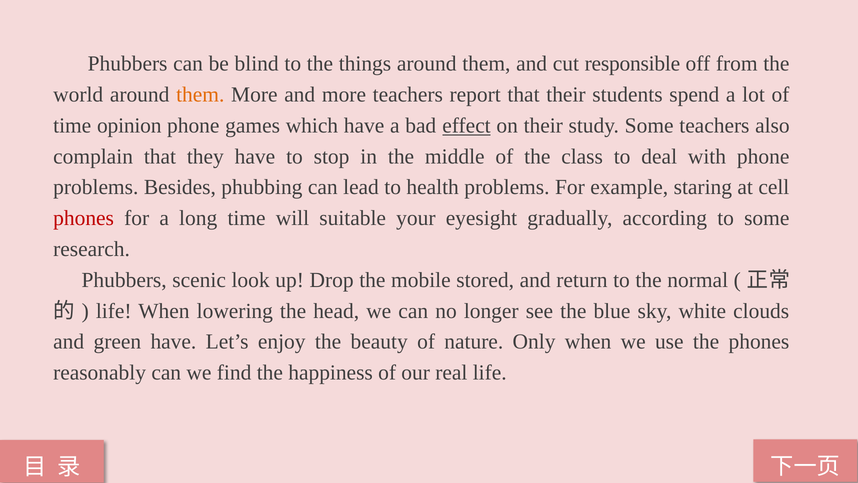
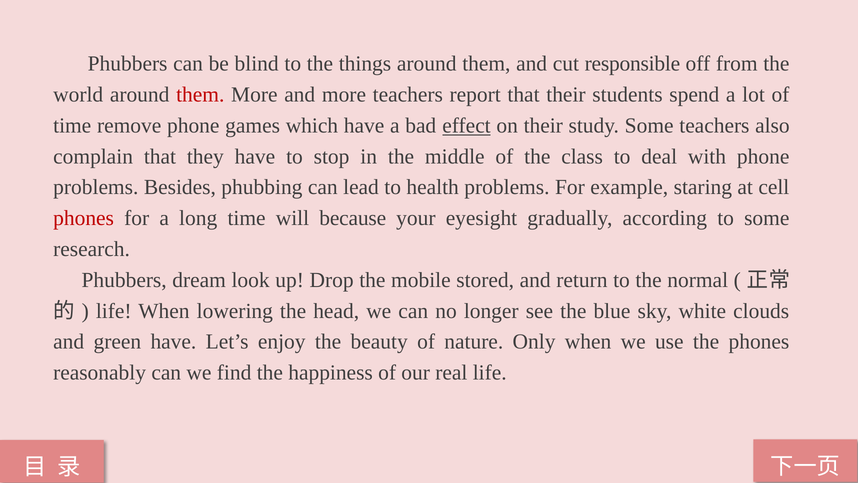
them at (200, 95) colour: orange -> red
opinion: opinion -> remove
suitable: suitable -> because
scenic: scenic -> dream
